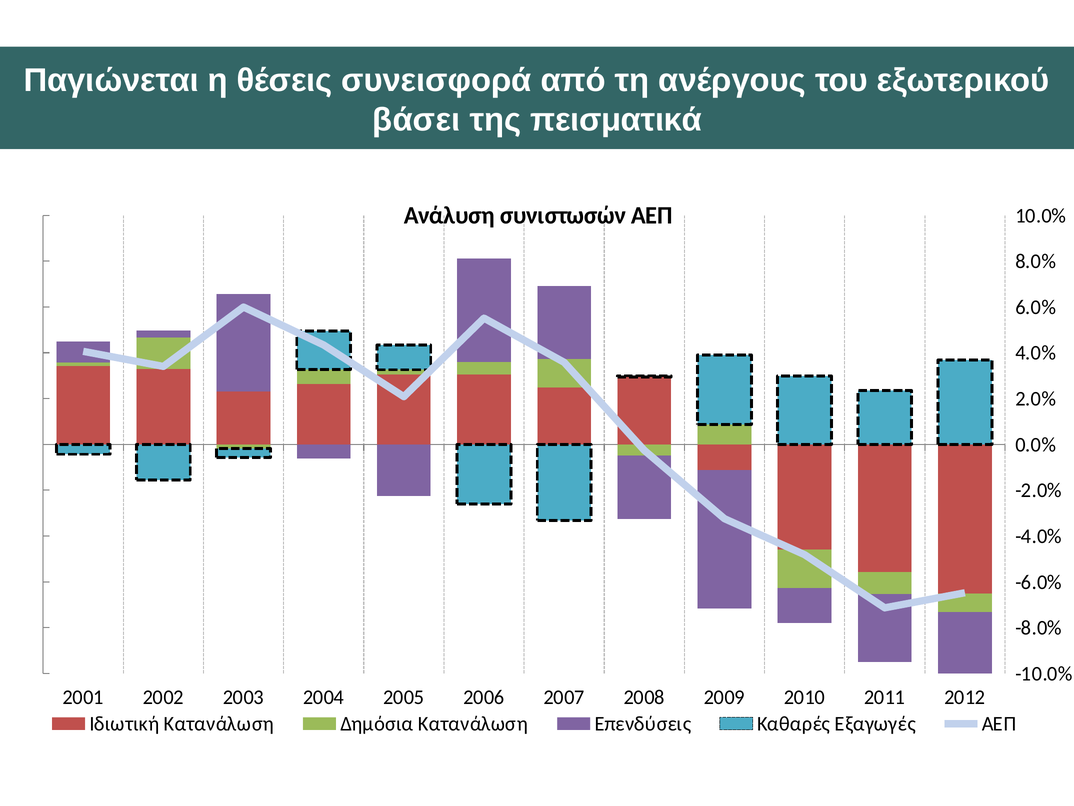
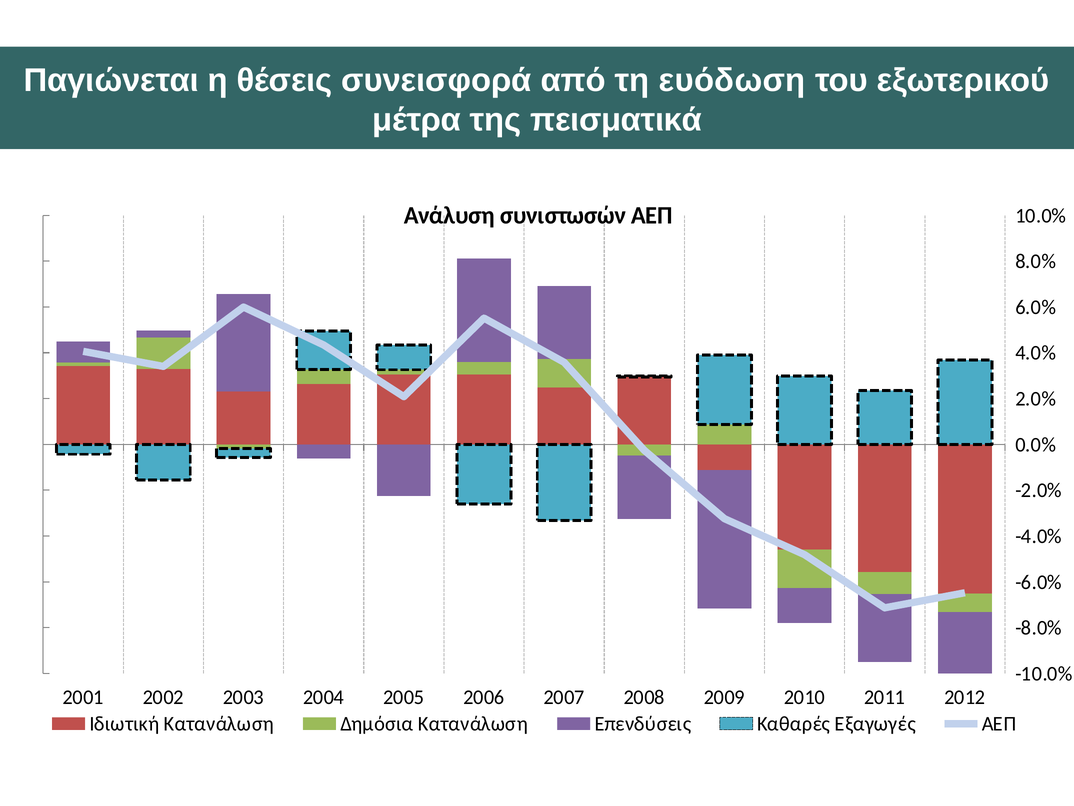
ανέργους: ανέργους -> ευόδωση
βάσει: βάσει -> μέτρα
